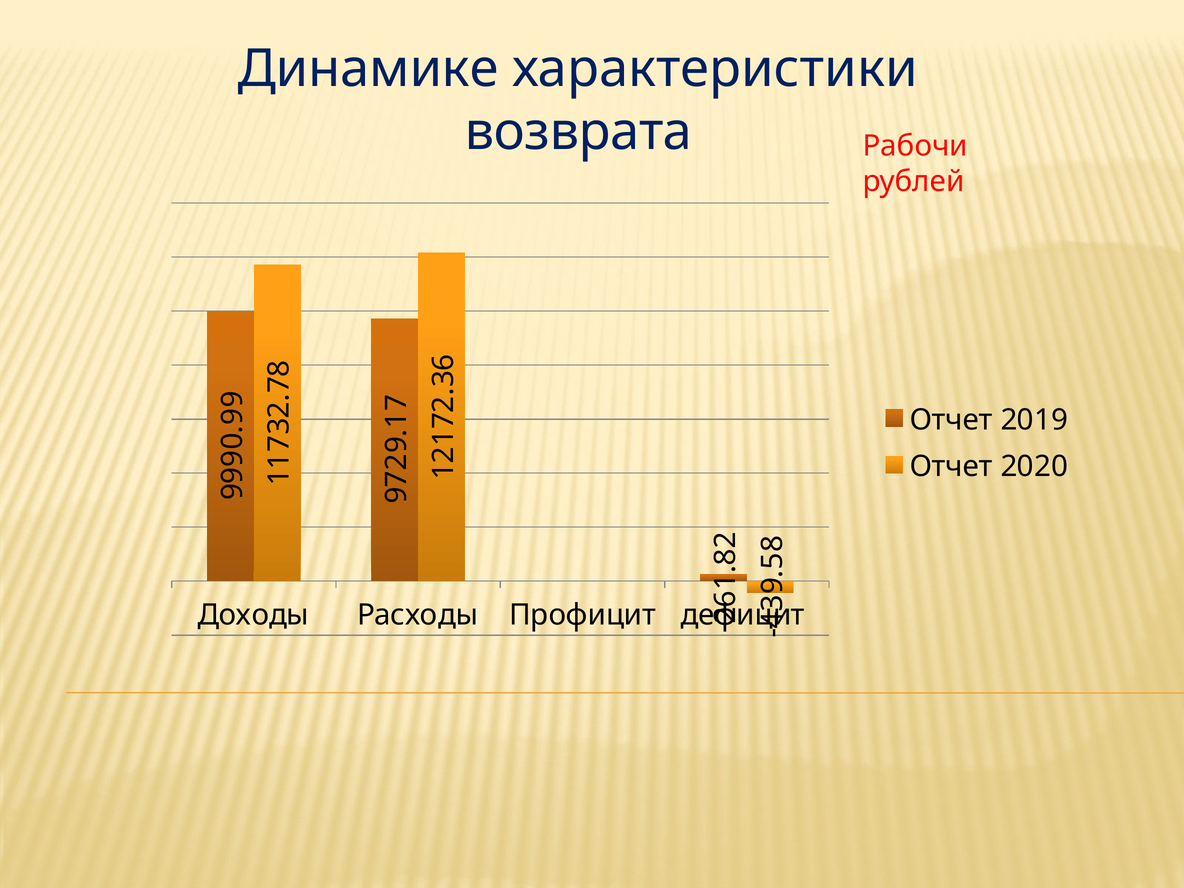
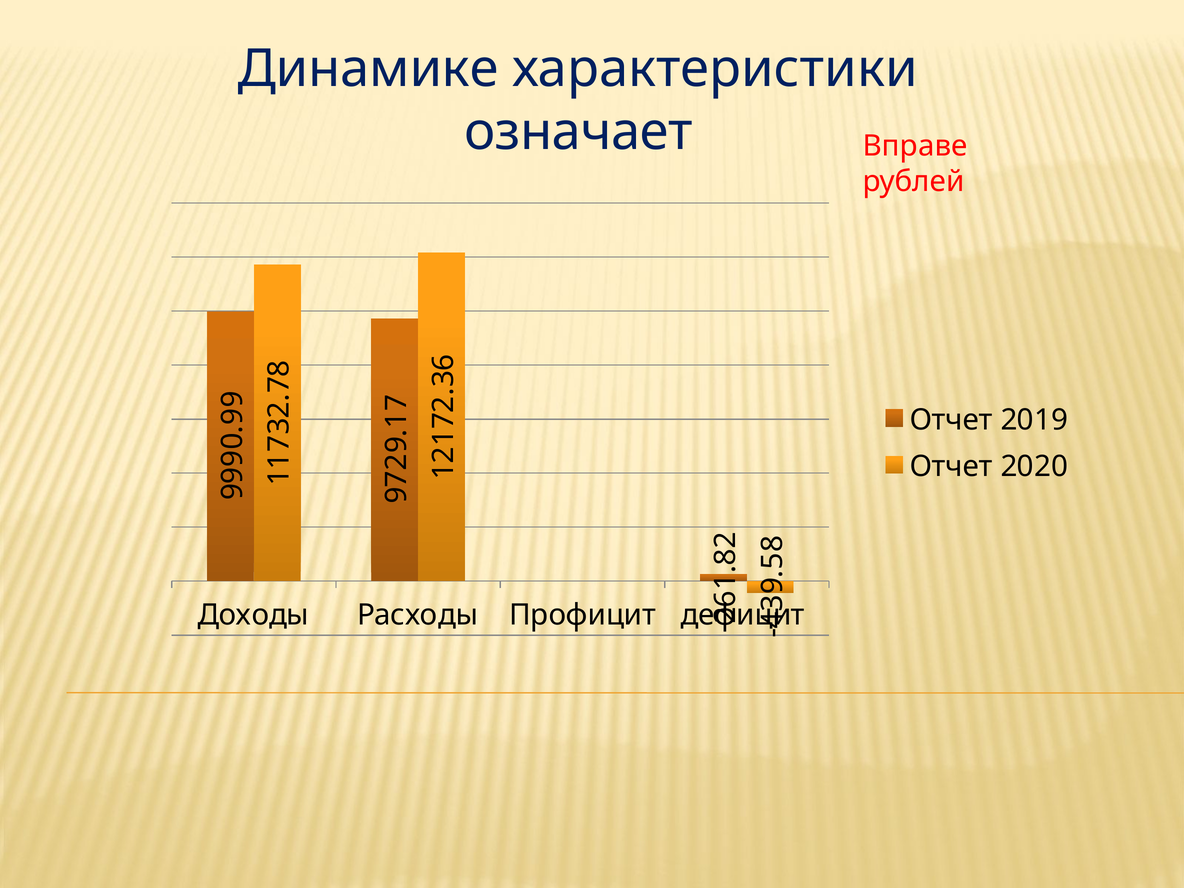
возврата: возврата -> означает
Рабочи: Рабочи -> Вправе
